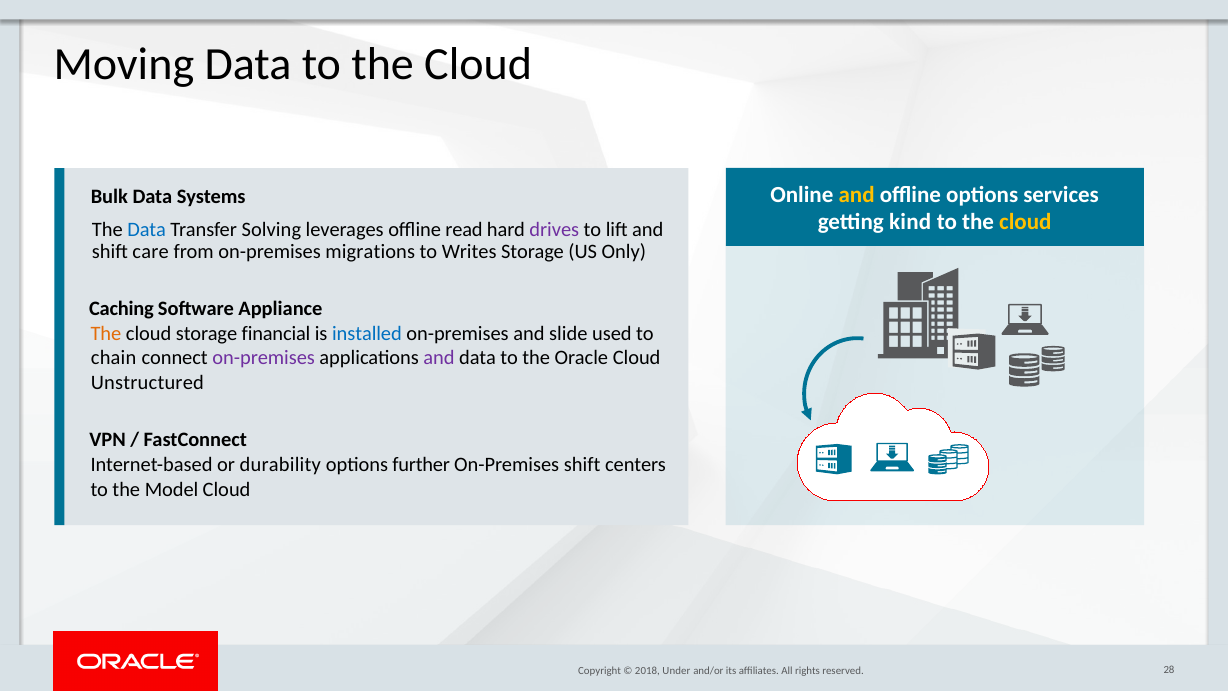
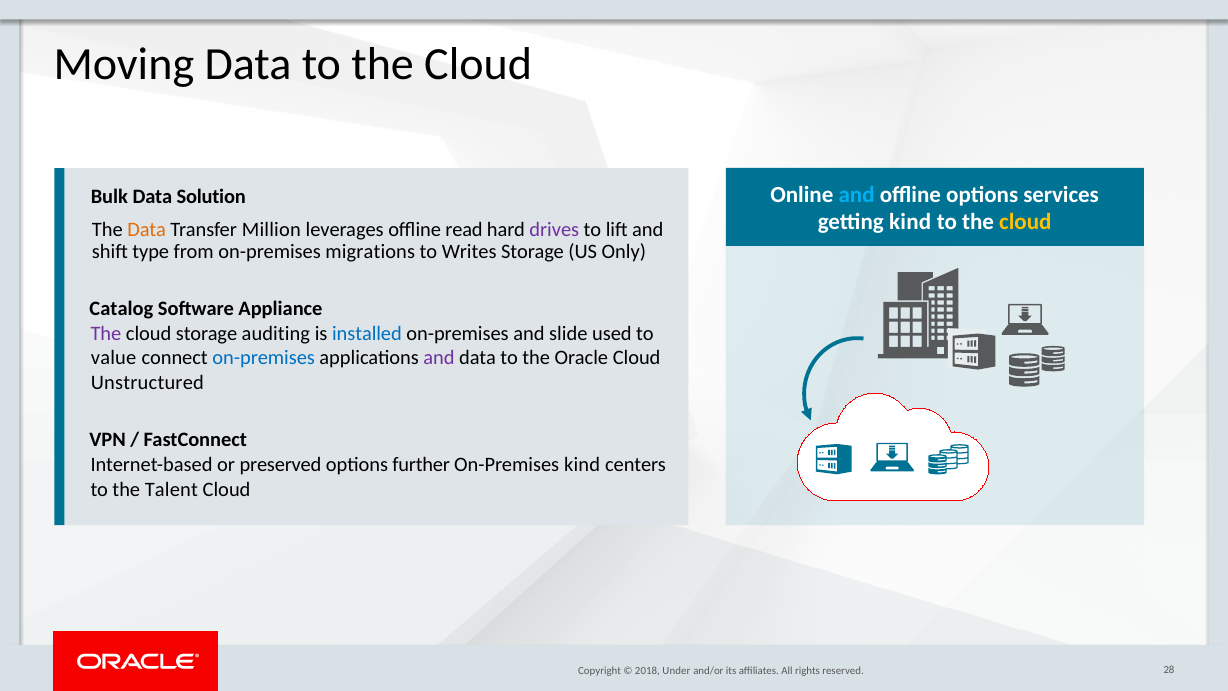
and at (857, 195) colour: yellow -> light blue
Systems: Systems -> Solution
Data at (147, 229) colour: blue -> orange
Solving: Solving -> Million
care: care -> type
Caching: Caching -> Catalog
The at (106, 333) colour: orange -> purple
financial: financial -> auditing
chain: chain -> value
on-premises at (264, 358) colour: purple -> blue
durability: durability -> preserved
On-Premises shift: shift -> kind
Model: Model -> Talent
